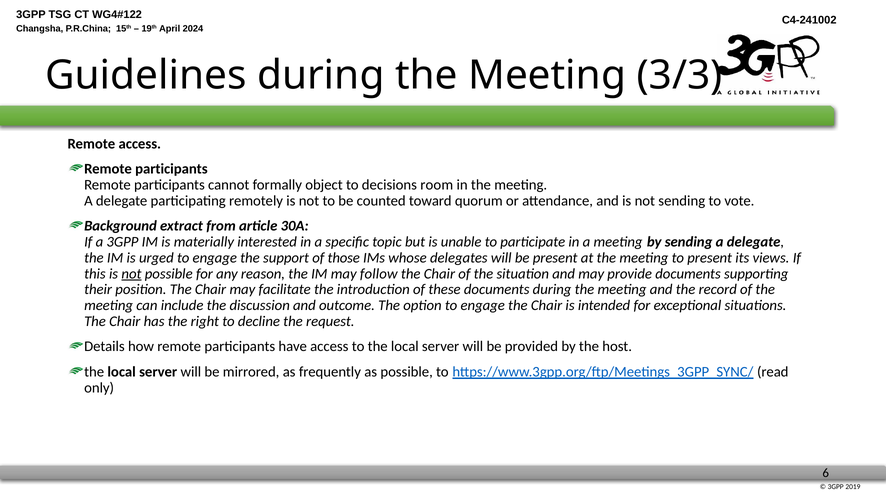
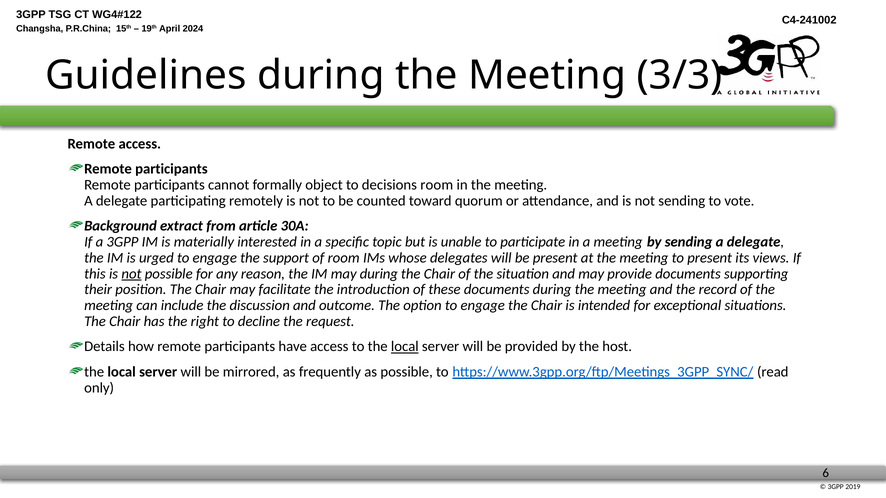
of those: those -> room
may follow: follow -> during
local at (405, 347) underline: none -> present
